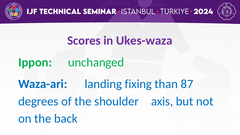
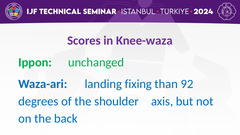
Ukes-waza: Ukes-waza -> Knee-waza
87: 87 -> 92
